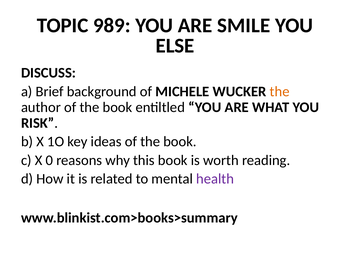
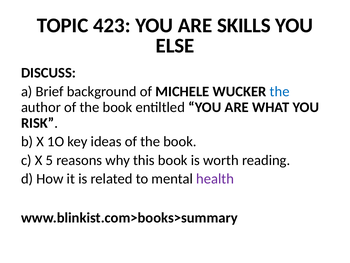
989: 989 -> 423
SMILE: SMILE -> SKILLS
the at (280, 91) colour: orange -> blue
0: 0 -> 5
